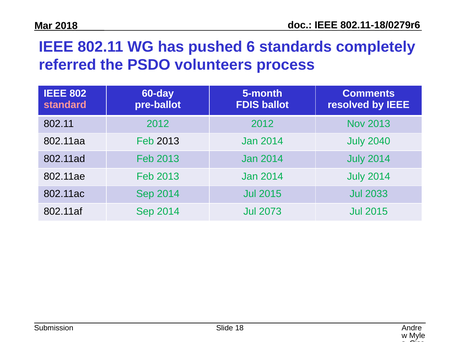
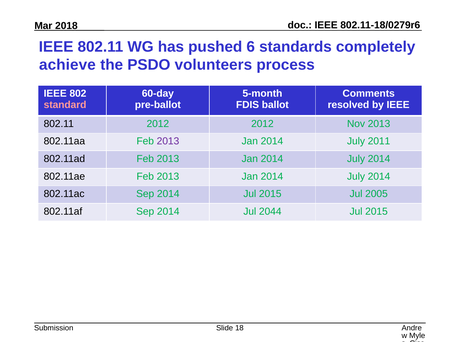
referred: referred -> achieve
2013 at (168, 141) colour: black -> purple
2040: 2040 -> 2011
2033: 2033 -> 2005
2073: 2073 -> 2044
